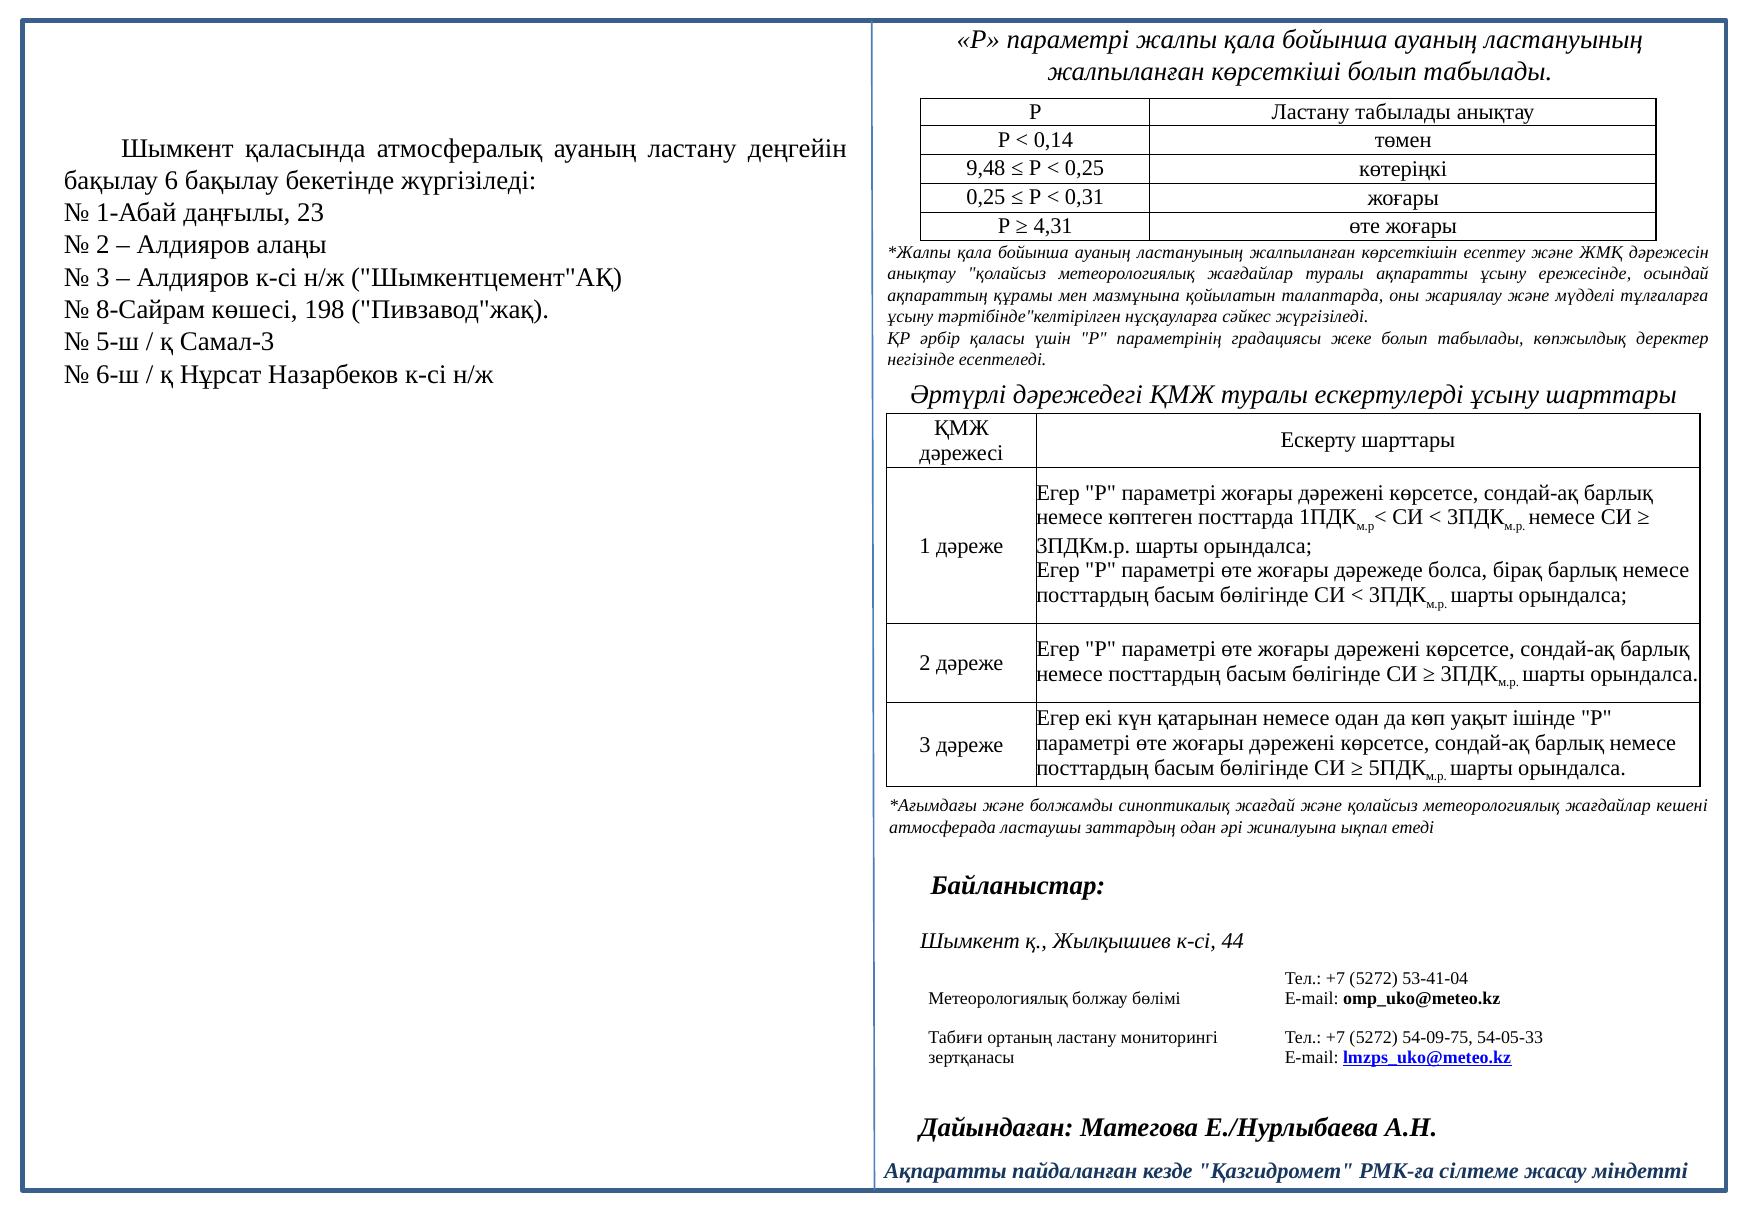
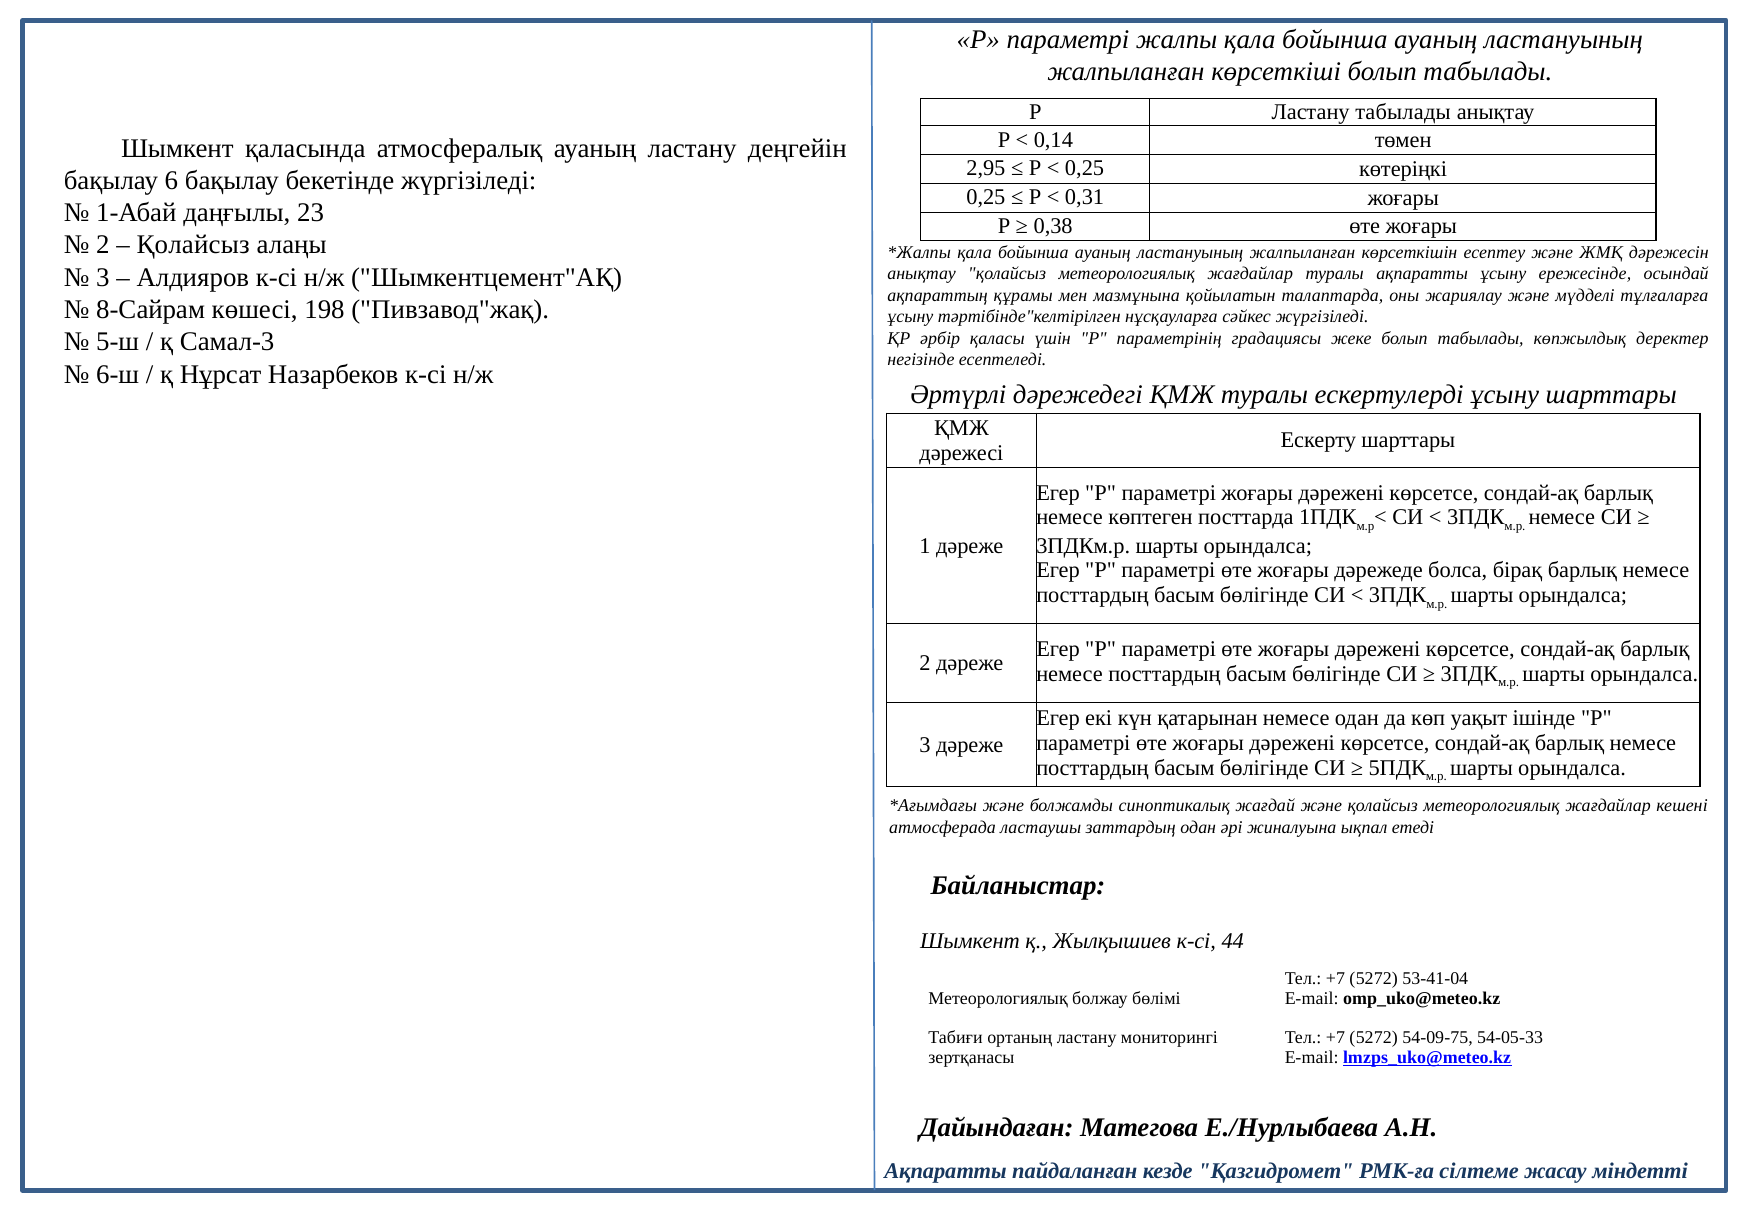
9,48: 9,48 -> 2,95
4,31: 4,31 -> 0,38
Алдияров at (193, 245): Алдияров -> Қолайсыз
